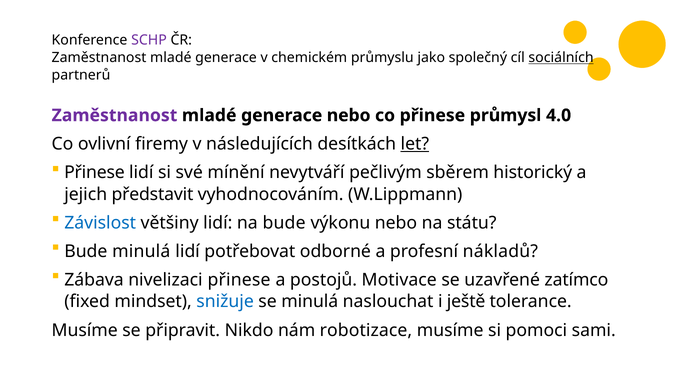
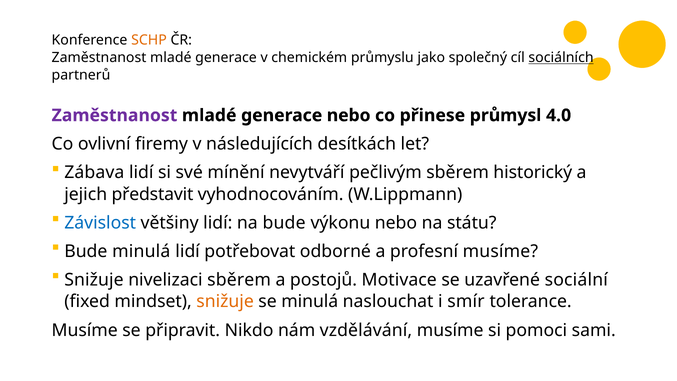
SCHP colour: purple -> orange
let underline: present -> none
Přinese at (94, 173): Přinese -> Zábava
profesní nákladů: nákladů -> musíme
Zábava at (94, 280): Zábava -> Snižuje
nivelizaci přinese: přinese -> sběrem
zatímco: zatímco -> sociální
snižuje at (225, 301) colour: blue -> orange
ještě: ještě -> smír
robotizace: robotizace -> vzdělávání
